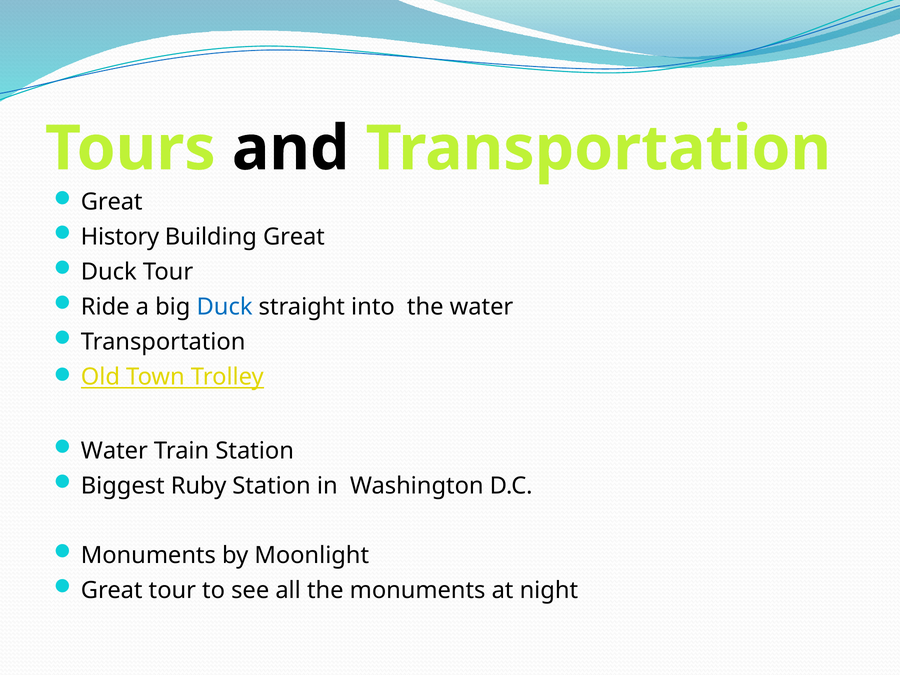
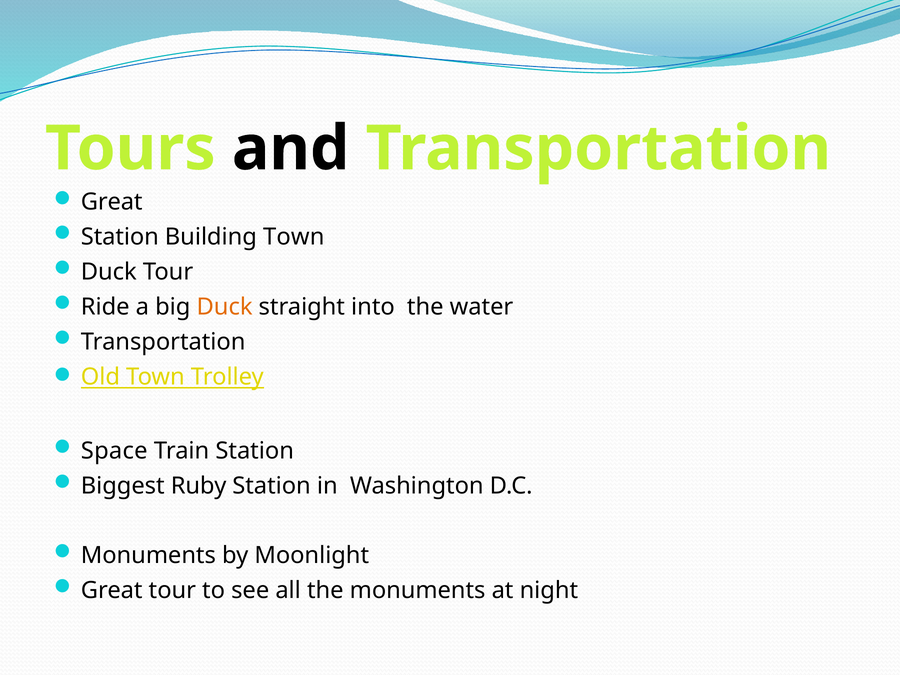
History at (120, 237): History -> Station
Building Great: Great -> Town
Duck at (225, 307) colour: blue -> orange
Water at (114, 451): Water -> Space
